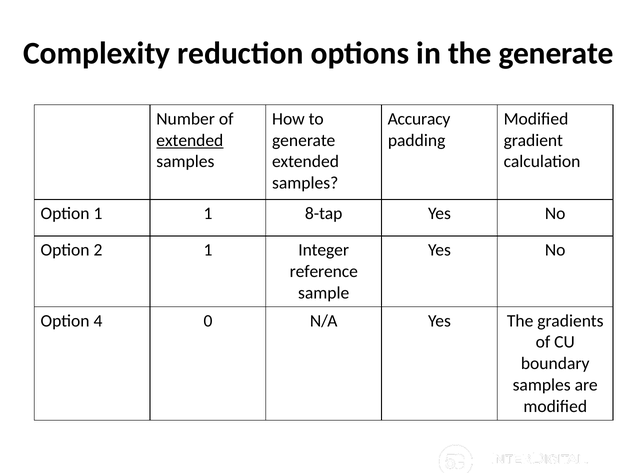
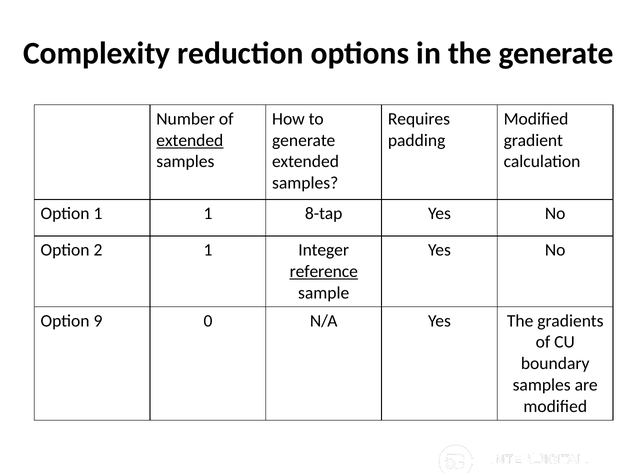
Accuracy: Accuracy -> Requires
reference underline: none -> present
4: 4 -> 9
